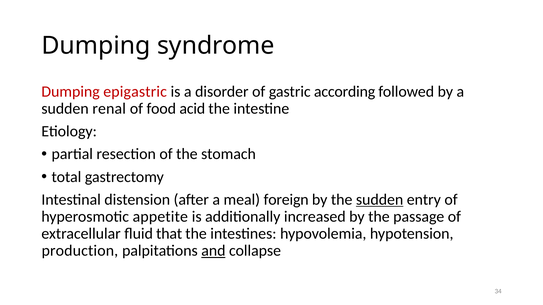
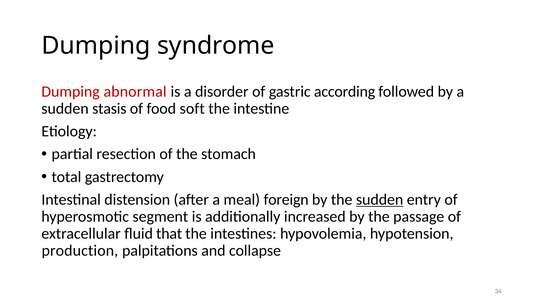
epigastric: epigastric -> abnormal
renal: renal -> stasis
acid: acid -> soft
appetite: appetite -> segment
and underline: present -> none
